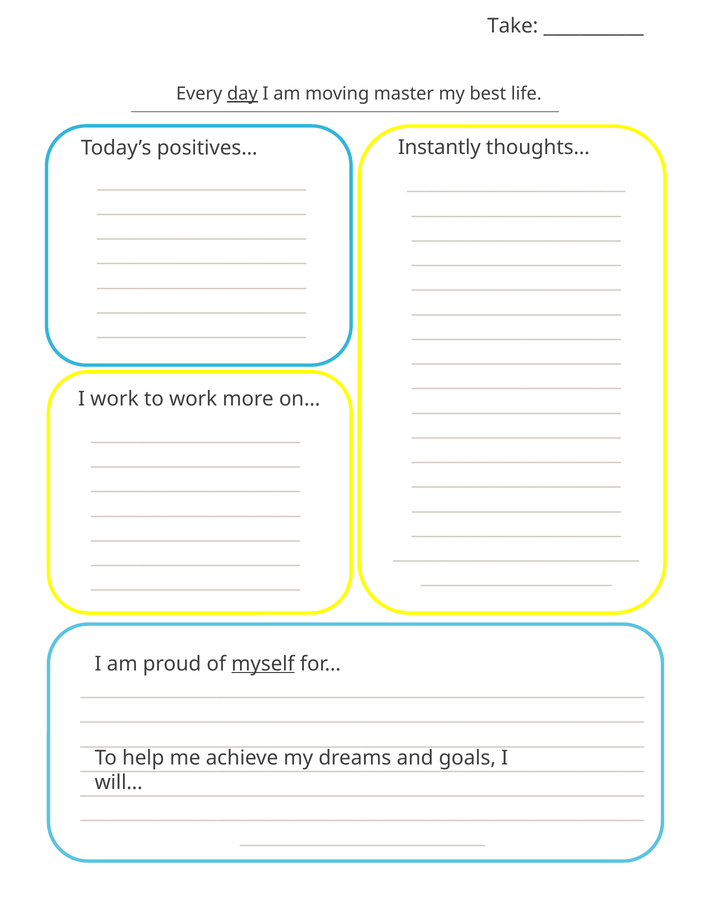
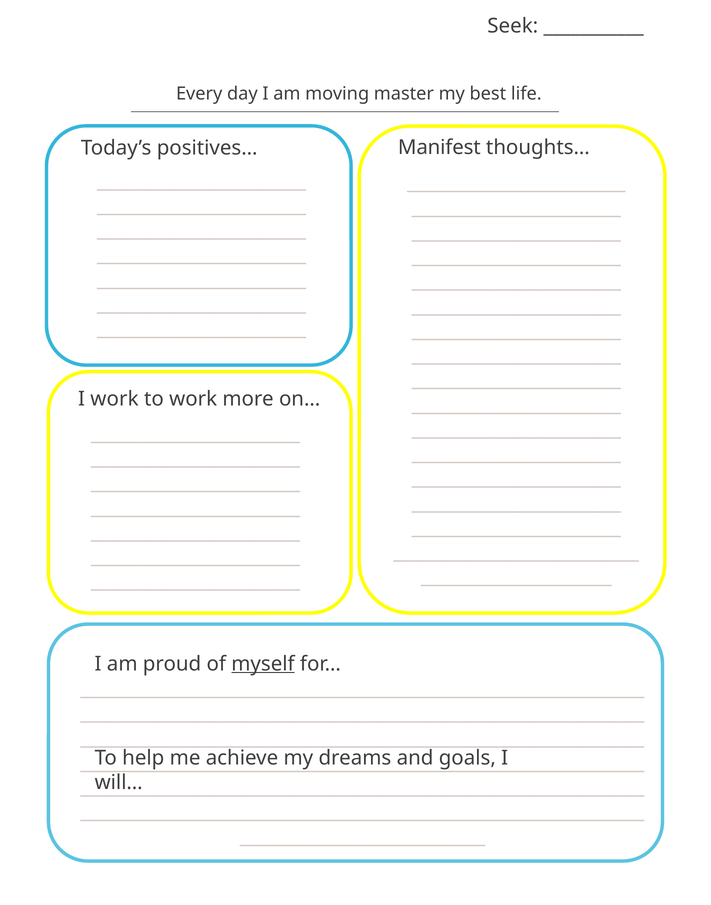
Take: Take -> Seek
day underline: present -> none
Instantly: Instantly -> Manifest
